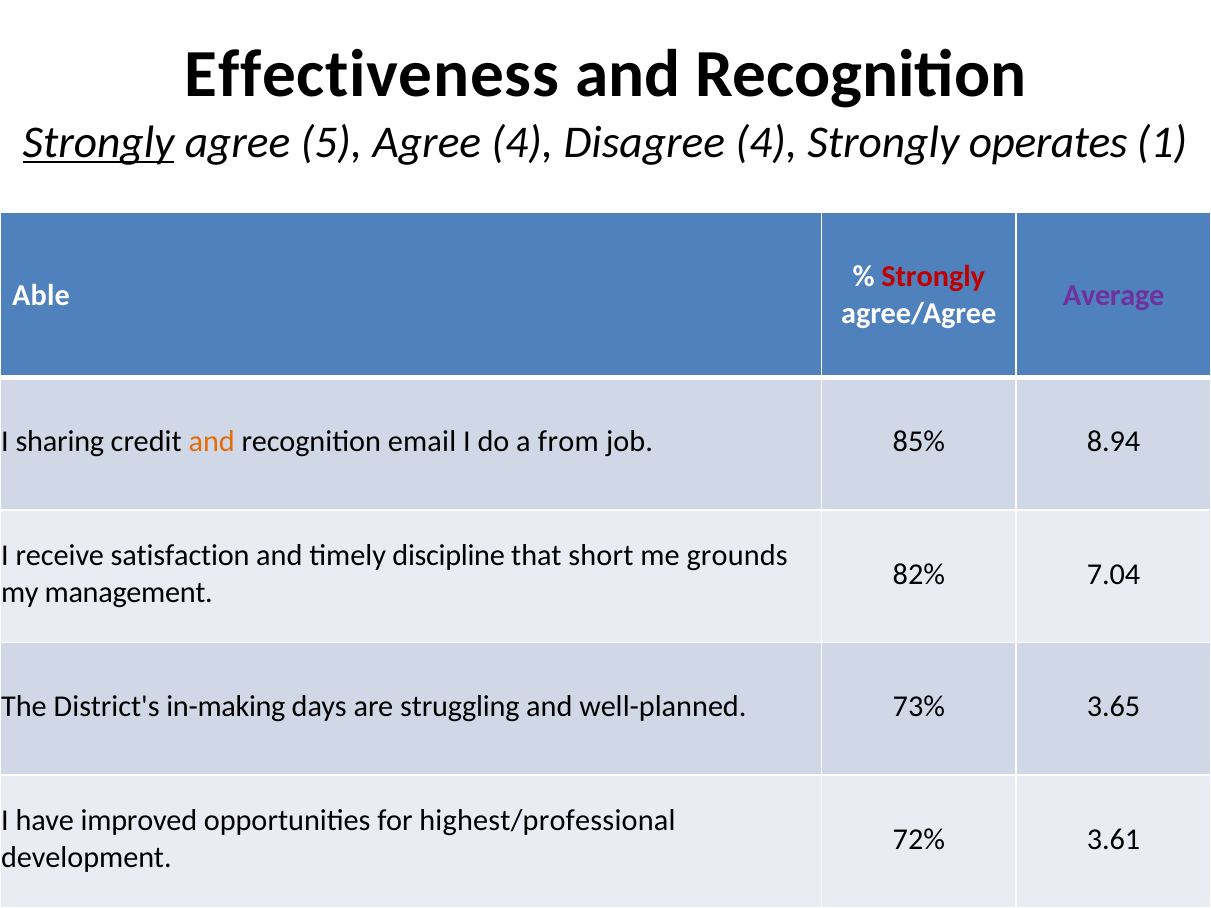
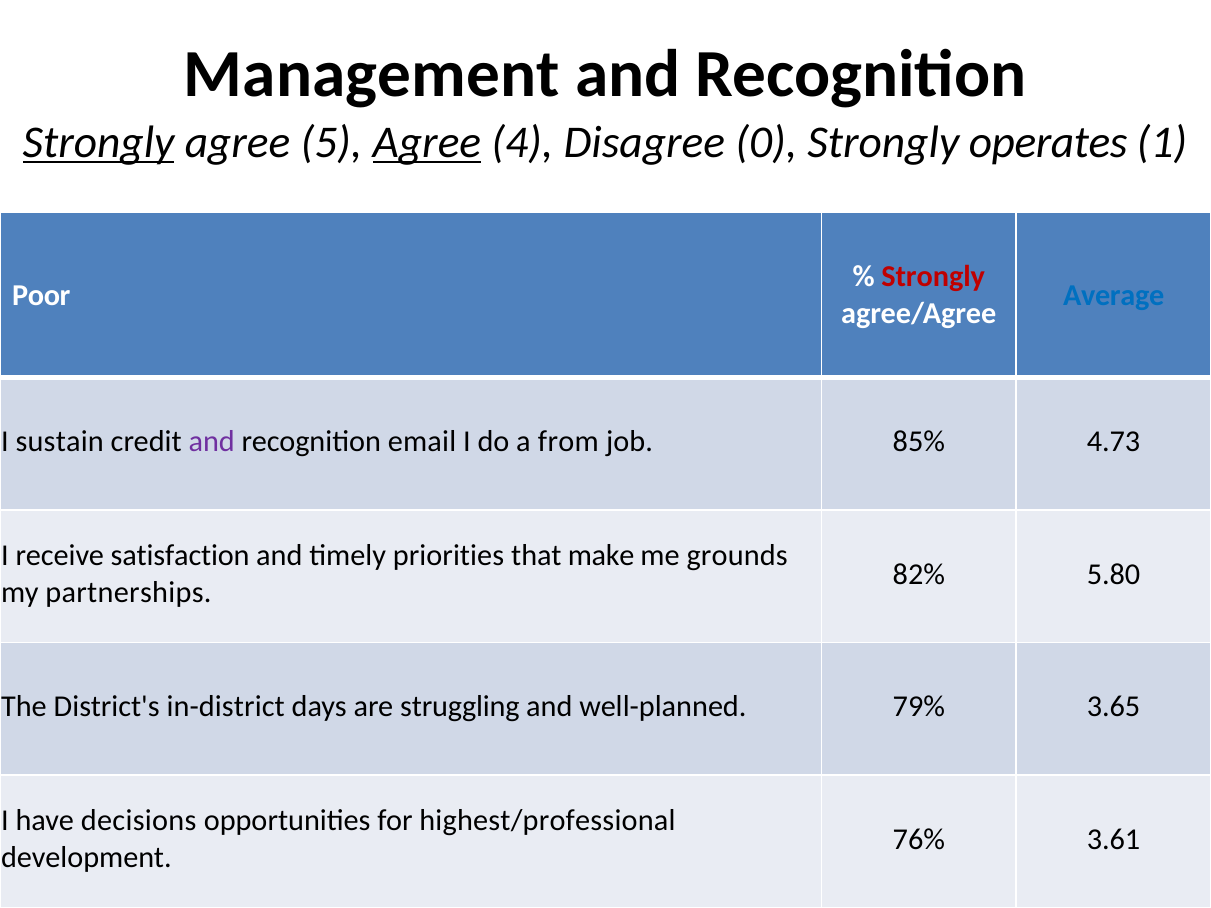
Effectiveness: Effectiveness -> Management
Agree at (427, 142) underline: none -> present
Disagree 4: 4 -> 0
Able: Able -> Poor
Average colour: purple -> blue
sharing: sharing -> sustain
and at (212, 442) colour: orange -> purple
8.94: 8.94 -> 4.73
discipline: discipline -> priorities
short: short -> make
7.04: 7.04 -> 5.80
management: management -> partnerships
in-making: in-making -> in-district
73%: 73% -> 79%
improved: improved -> decisions
72%: 72% -> 76%
